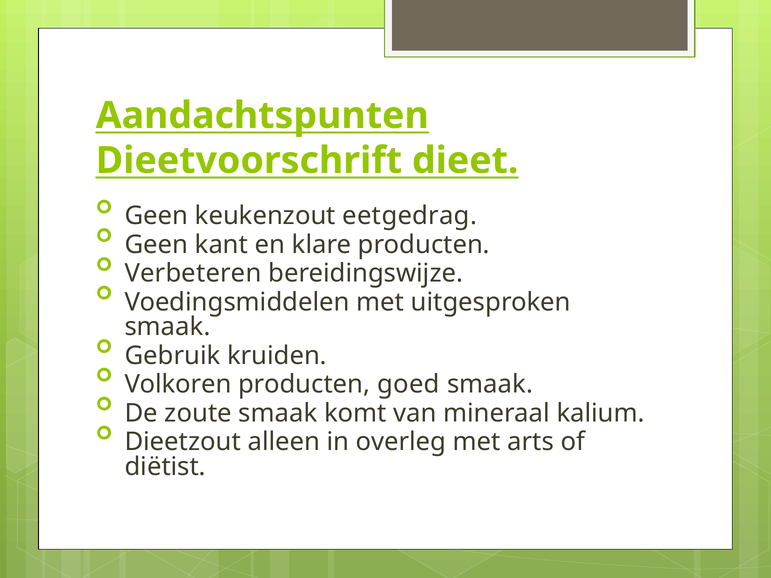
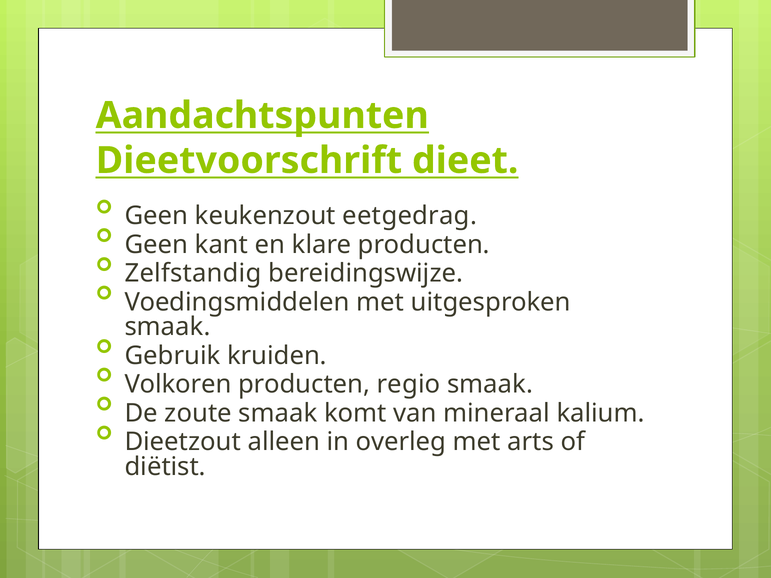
Verbeteren: Verbeteren -> Zelfstandig
goed: goed -> regio
